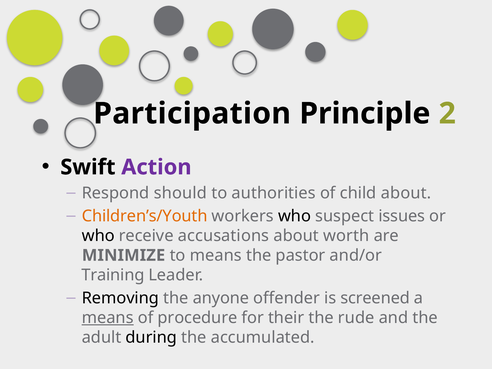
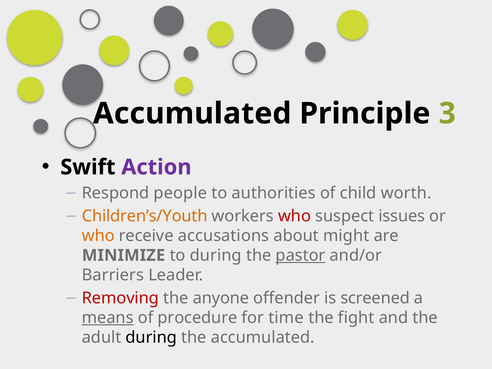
Participation at (192, 114): Participation -> Accumulated
2: 2 -> 3
should: should -> people
child about: about -> worth
who at (295, 216) colour: black -> red
who at (98, 236) colour: black -> orange
worth: worth -> might
to means: means -> during
pastor underline: none -> present
Training: Training -> Barriers
Removing colour: black -> red
their: their -> time
rude: rude -> fight
